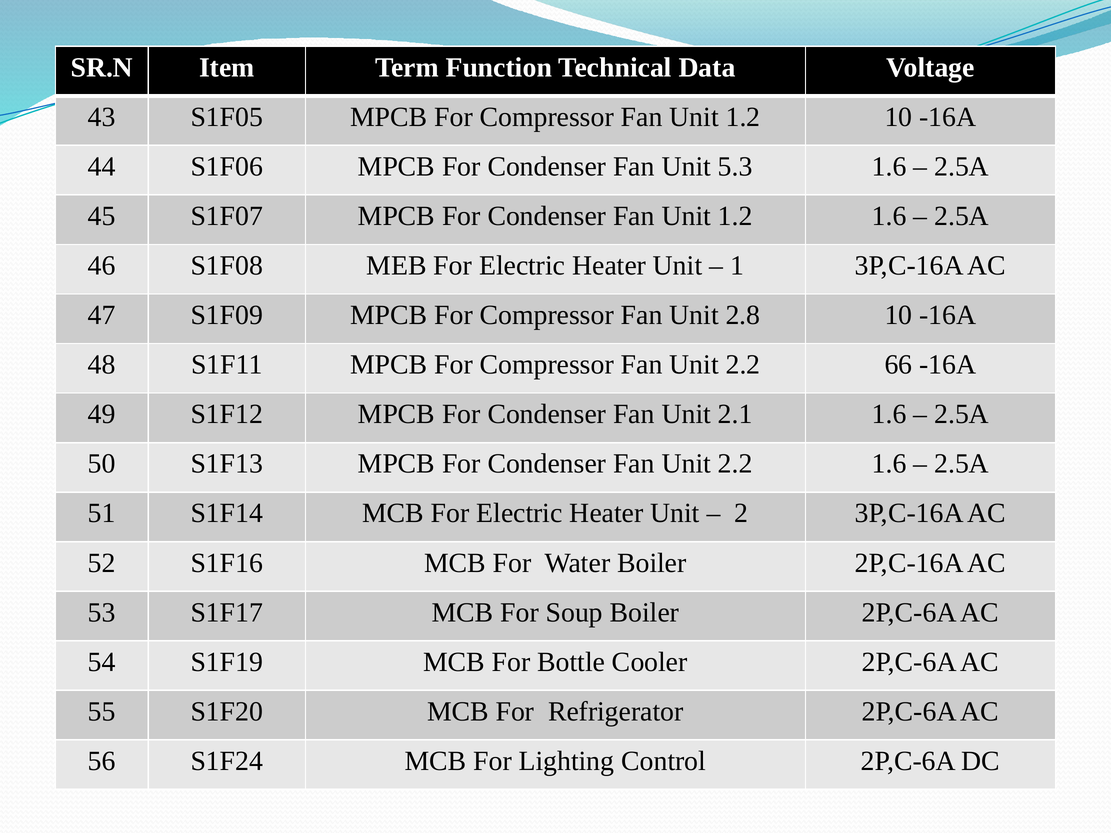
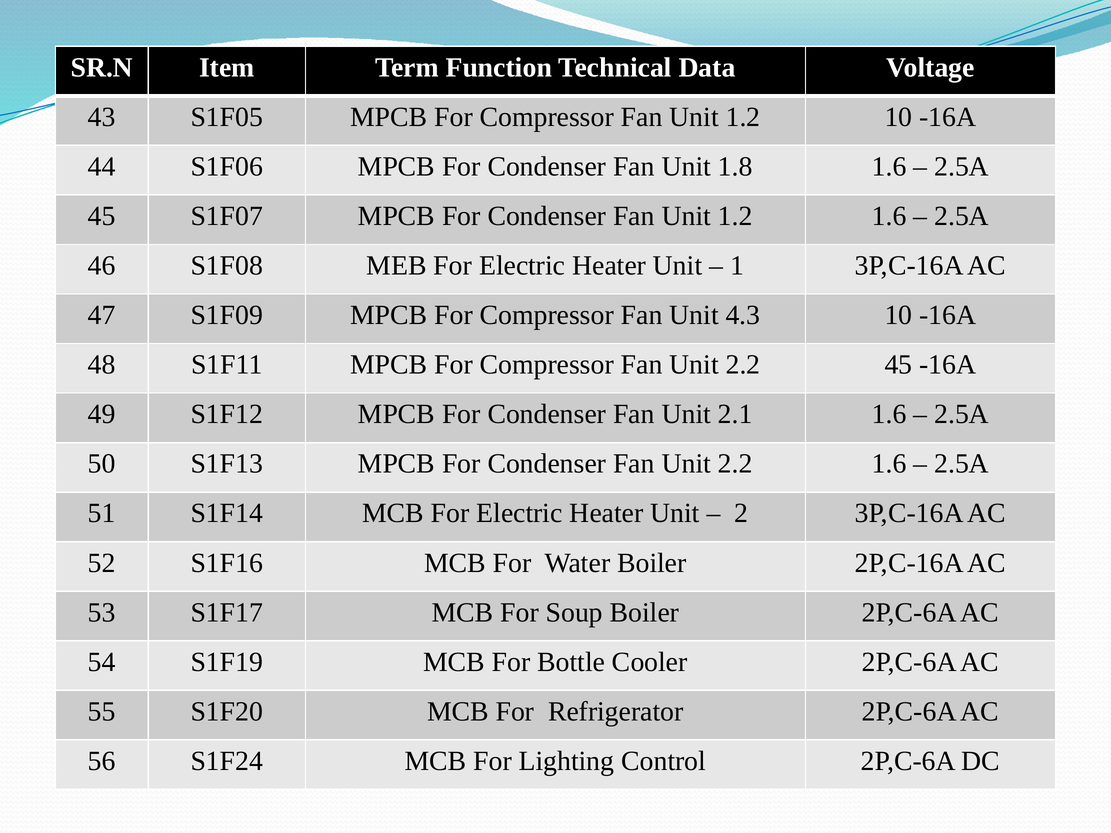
5.3: 5.3 -> 1.8
2.8: 2.8 -> 4.3
2.2 66: 66 -> 45
